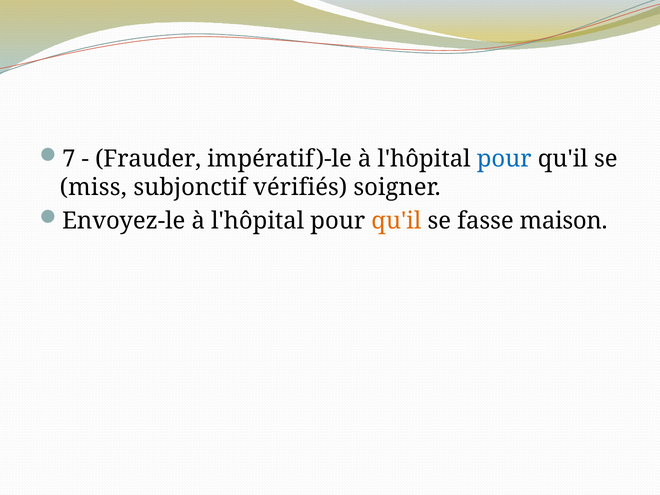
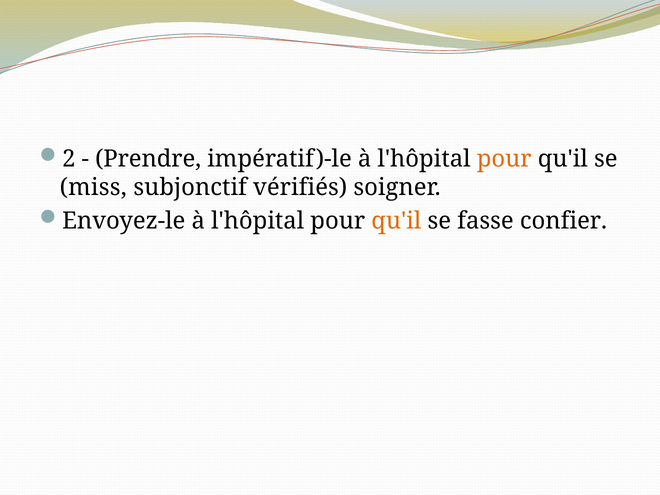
7: 7 -> 2
Frauder: Frauder -> Prendre
pour at (504, 159) colour: blue -> orange
maison: maison -> confier
